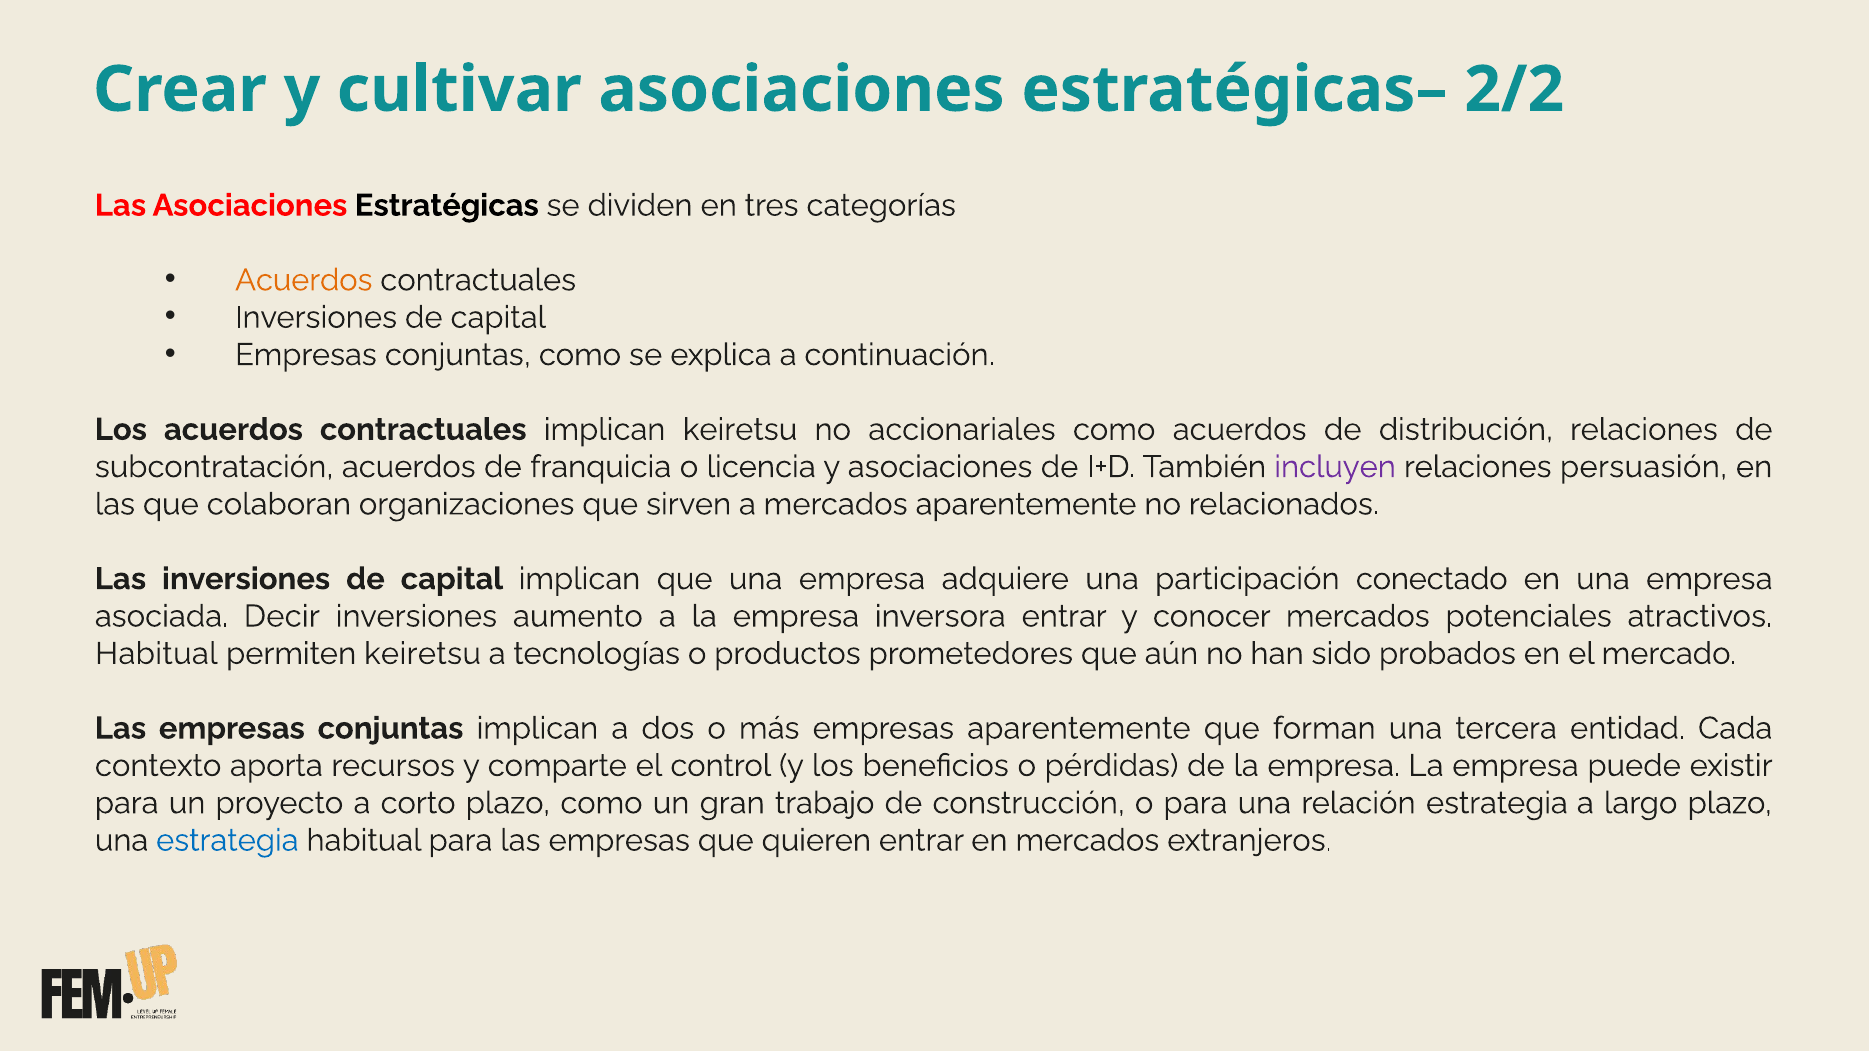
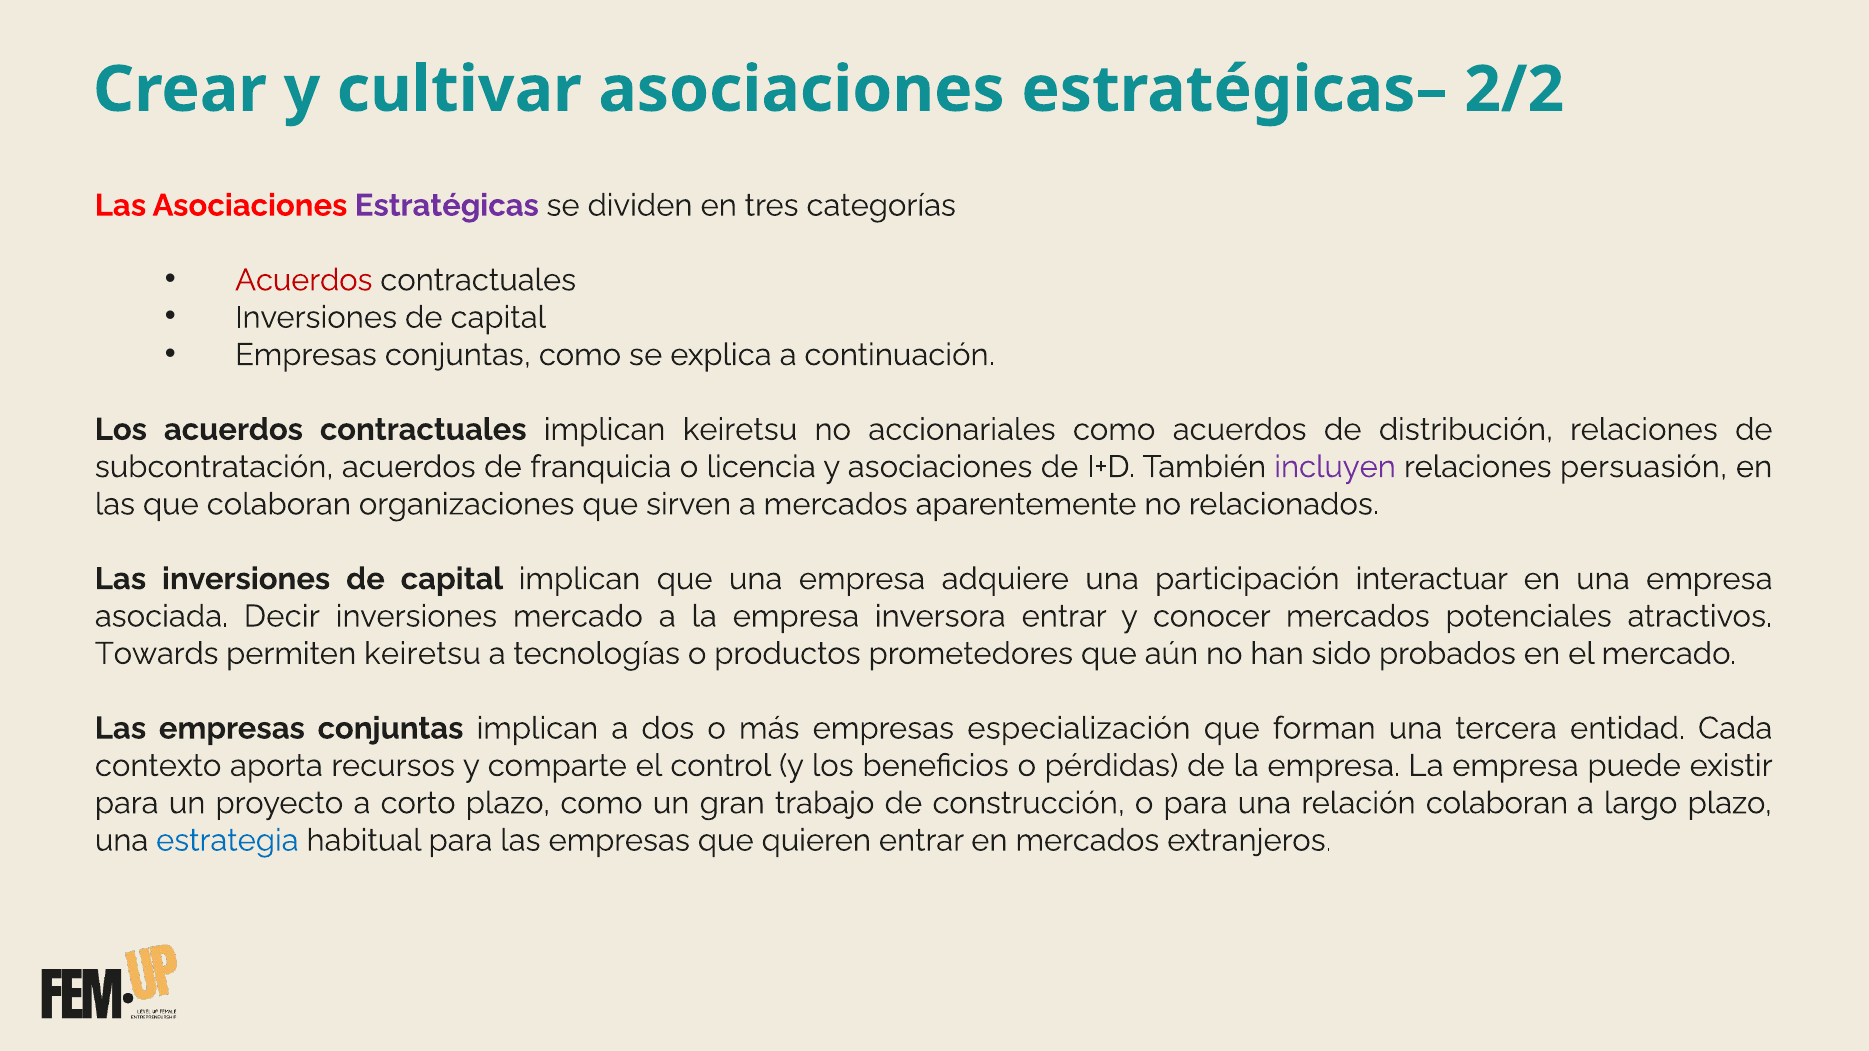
Estratégicas colour: black -> purple
Acuerdos at (304, 280) colour: orange -> red
conectado: conectado -> interactuar
inversiones aumento: aumento -> mercado
Habitual at (156, 654): Habitual -> Towards
empresas aparentemente: aparentemente -> especialización
relación estrategia: estrategia -> colaboran
